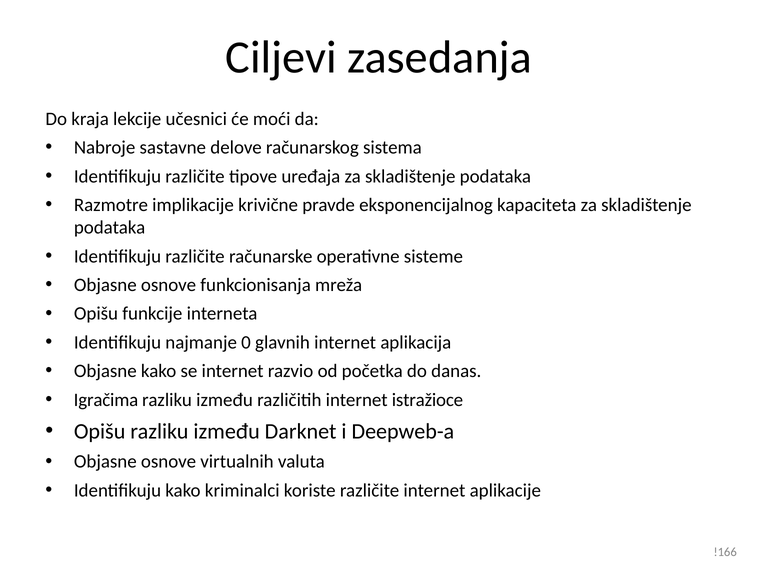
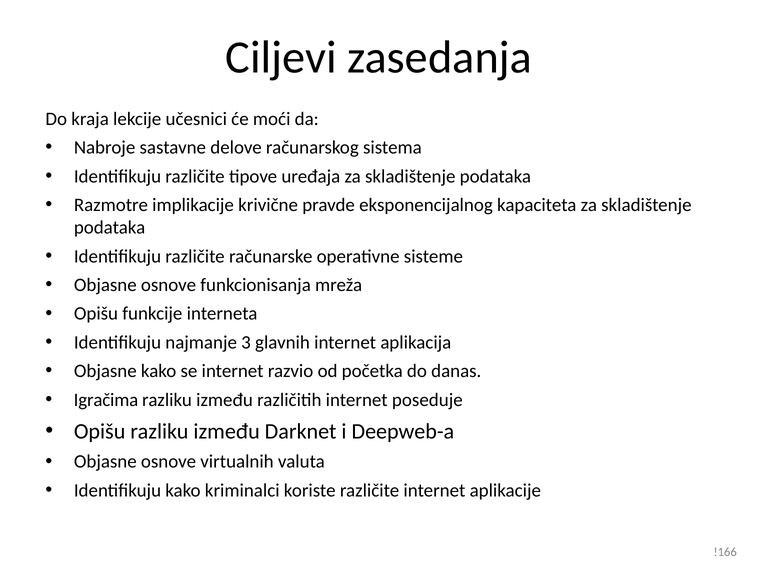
0: 0 -> 3
istražioce: istražioce -> poseduje
